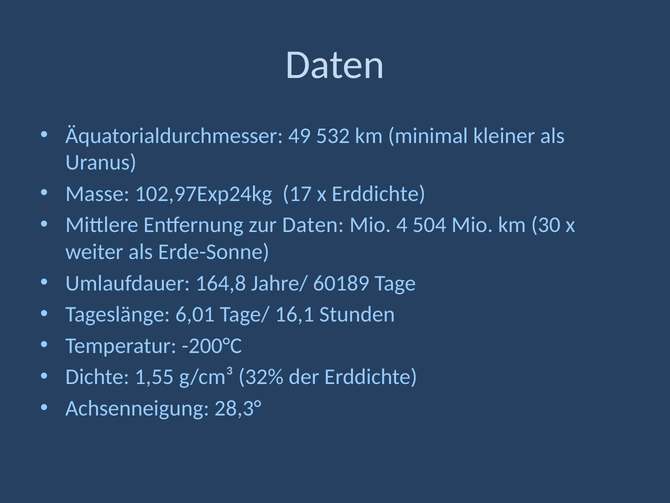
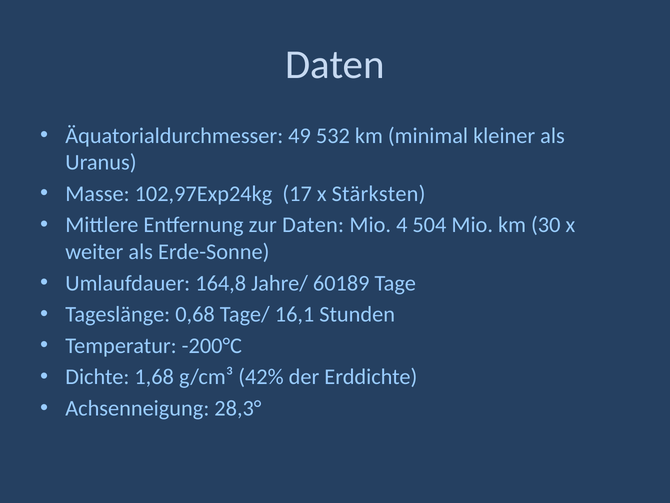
x Erddichte: Erddichte -> Stärksten
6,01: 6,01 -> 0,68
1,55: 1,55 -> 1,68
32%: 32% -> 42%
